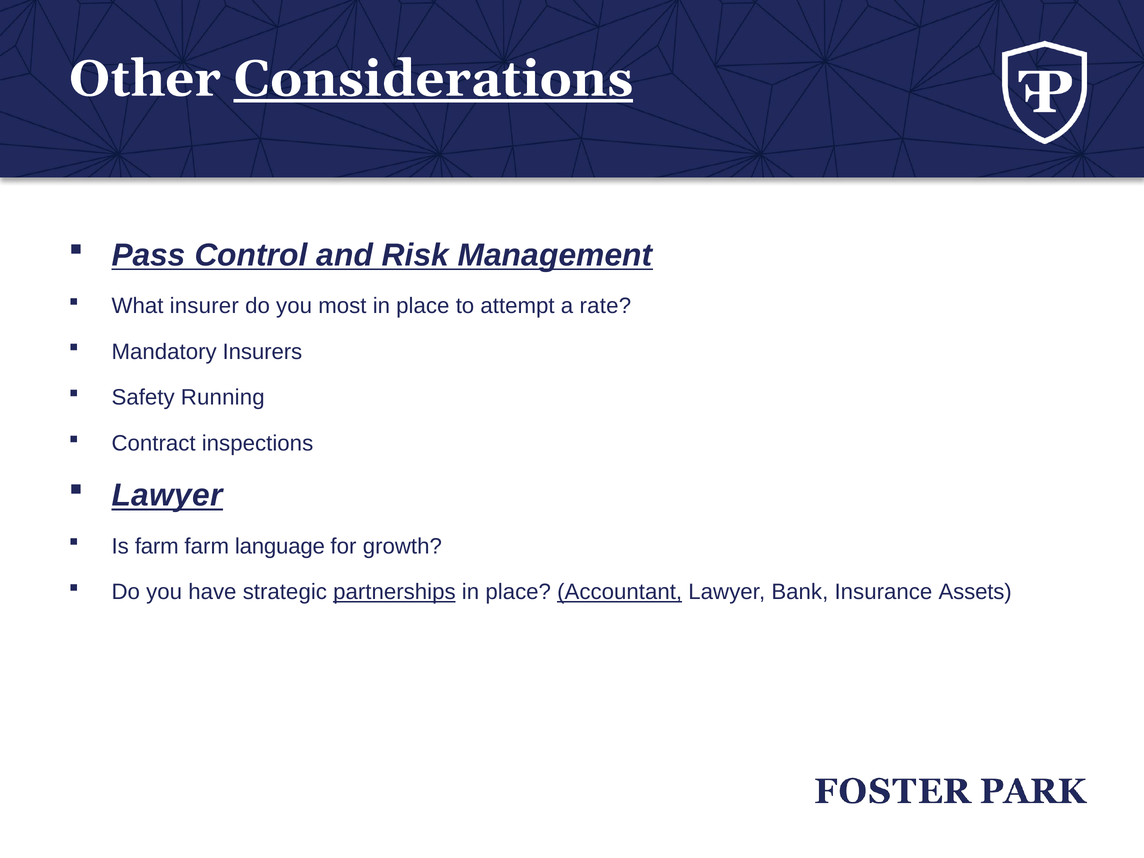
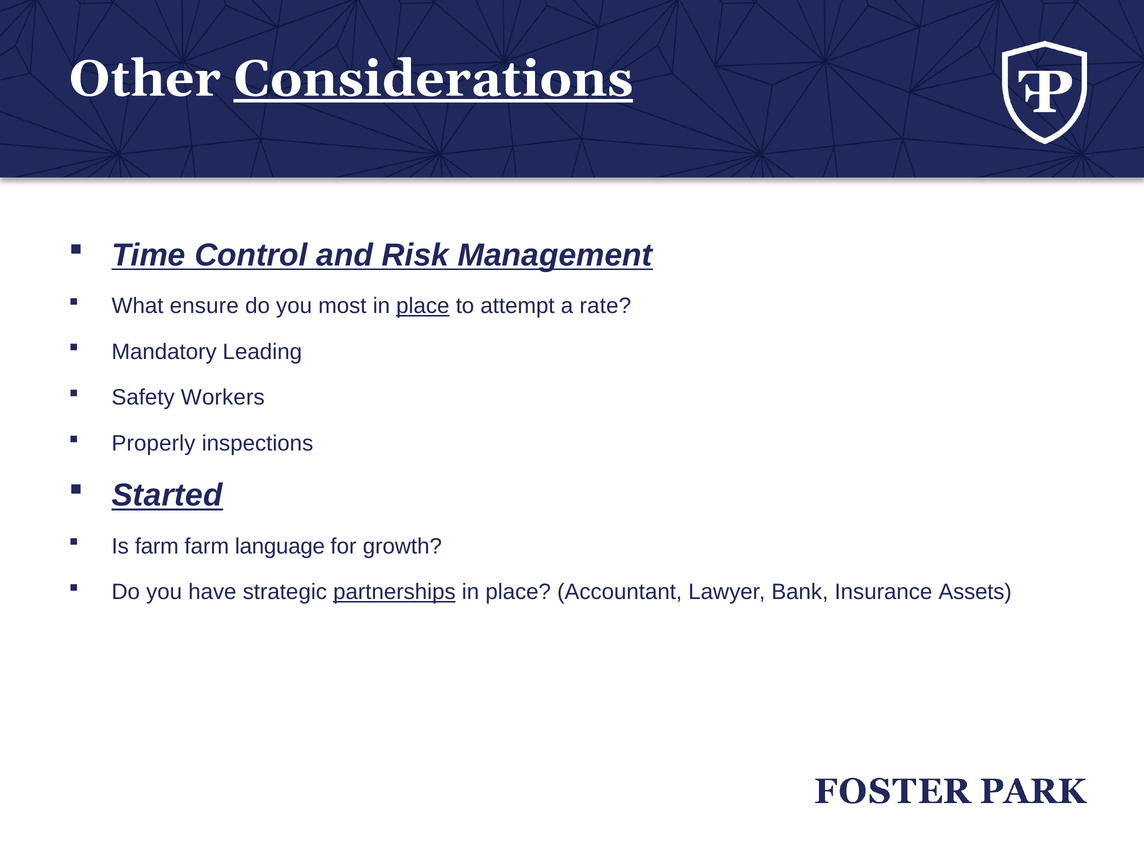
Pass: Pass -> Time
insurer: insurer -> ensure
place at (423, 306) underline: none -> present
Insurers: Insurers -> Leading
Running: Running -> Workers
Contract: Contract -> Properly
Lawyer at (167, 495): Lawyer -> Started
Accountant underline: present -> none
